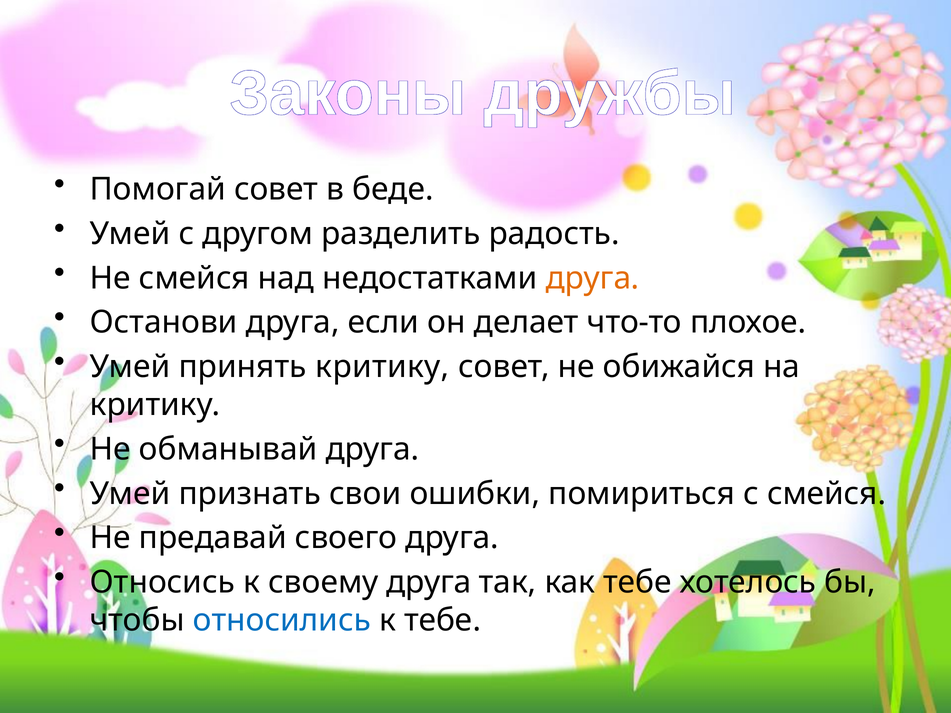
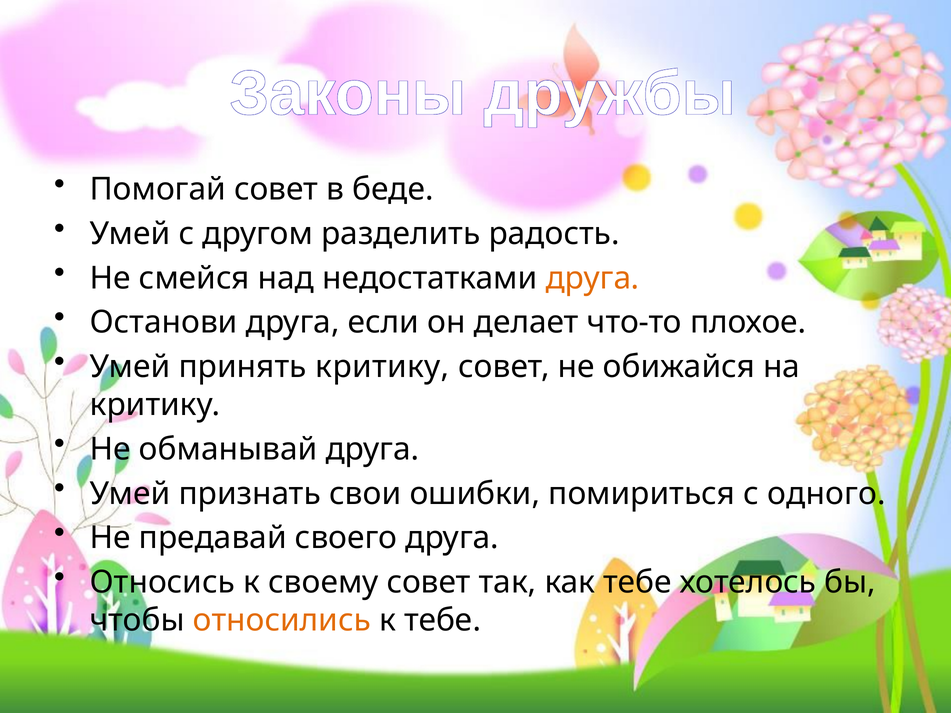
с смейся: смейся -> одного
своему друга: друга -> совет
относились colour: blue -> orange
